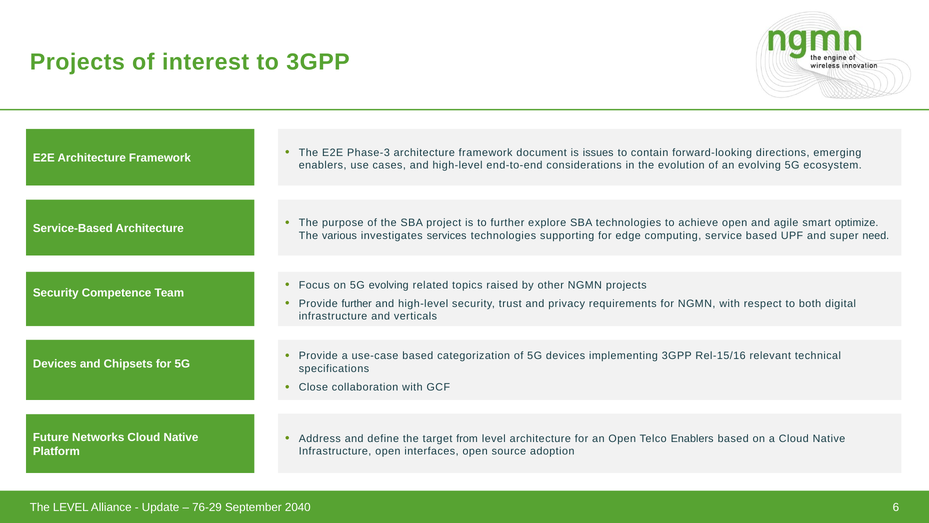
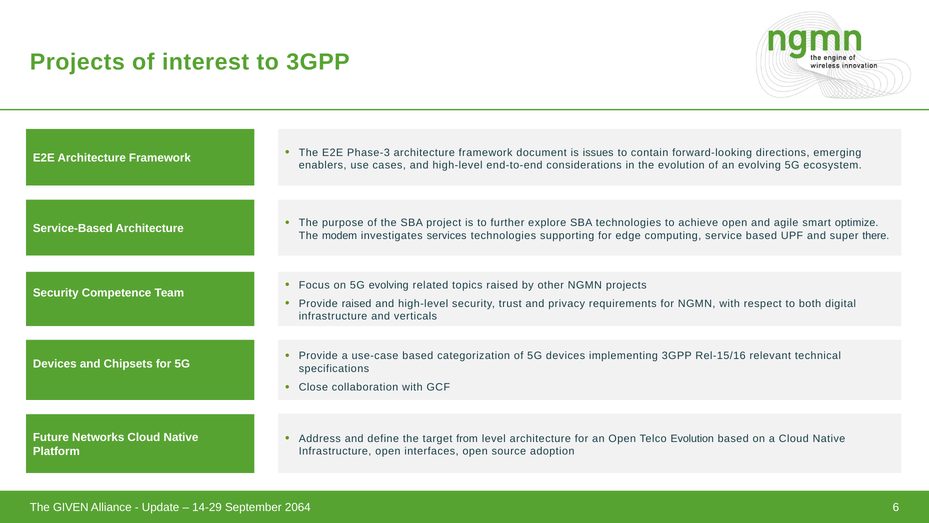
various: various -> modem
need: need -> there
Provide further: further -> raised
Telco Enablers: Enablers -> Evolution
The LEVEL: LEVEL -> GIVEN
76-29: 76-29 -> 14-29
2040: 2040 -> 2064
